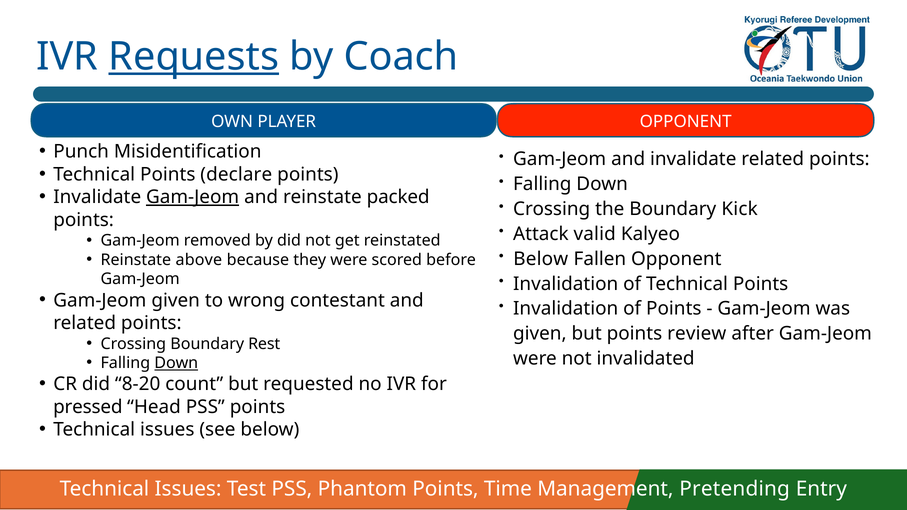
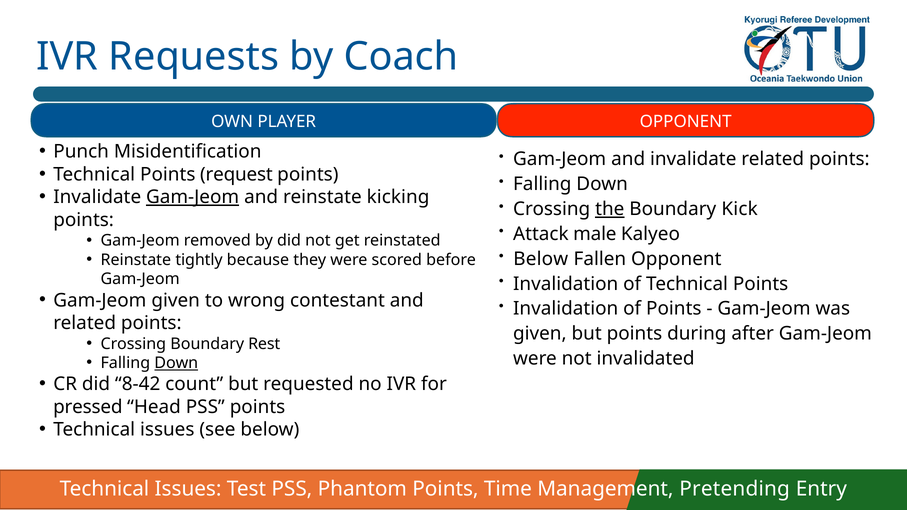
Requests underline: present -> none
declare: declare -> request
packed: packed -> kicking
the underline: none -> present
valid: valid -> male
above: above -> tightly
review: review -> during
8-20: 8-20 -> 8-42
